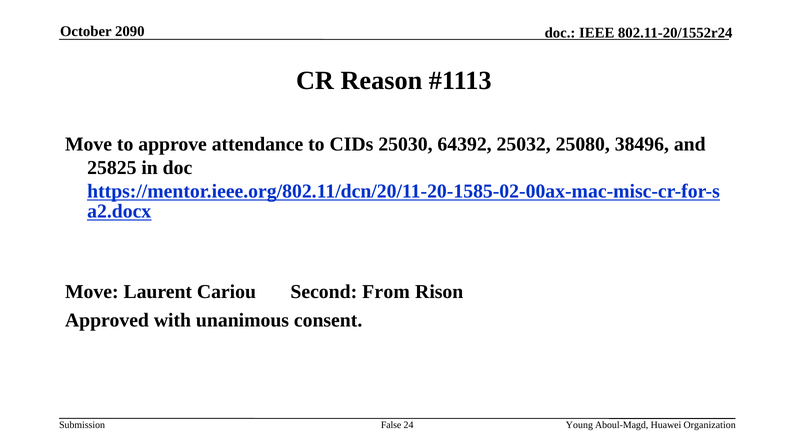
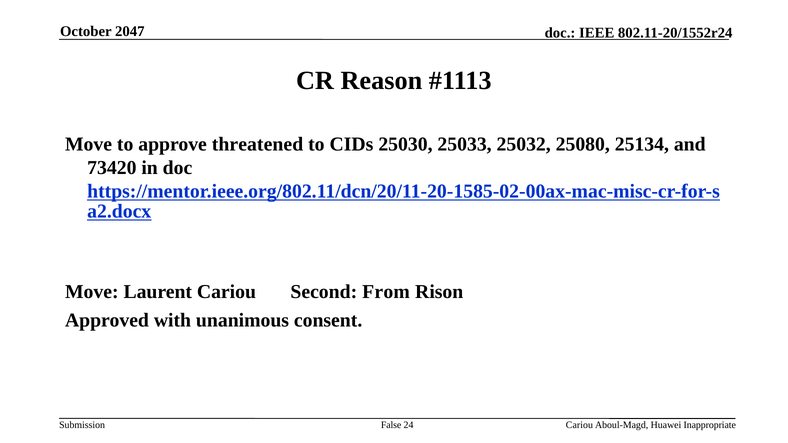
2090: 2090 -> 2047
attendance: attendance -> threatened
64392: 64392 -> 25033
38496: 38496 -> 25134
25825: 25825 -> 73420
Young at (579, 425): Young -> Cariou
Organization: Organization -> Inappropriate
